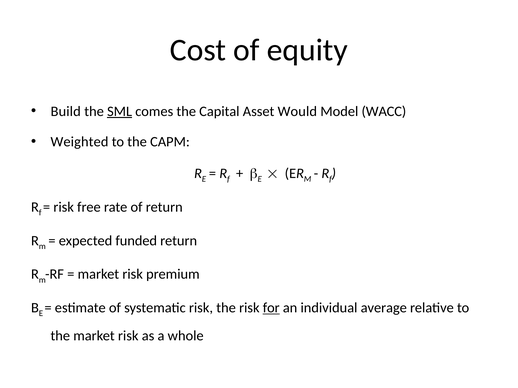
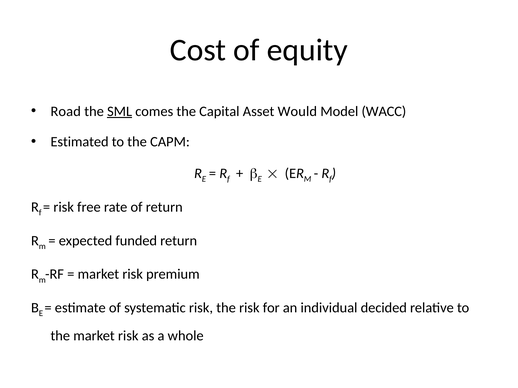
Build: Build -> Road
Weighted: Weighted -> Estimated
for underline: present -> none
average: average -> decided
